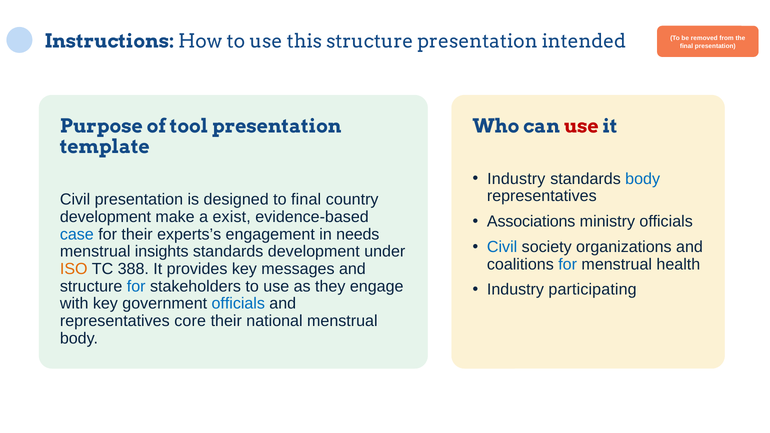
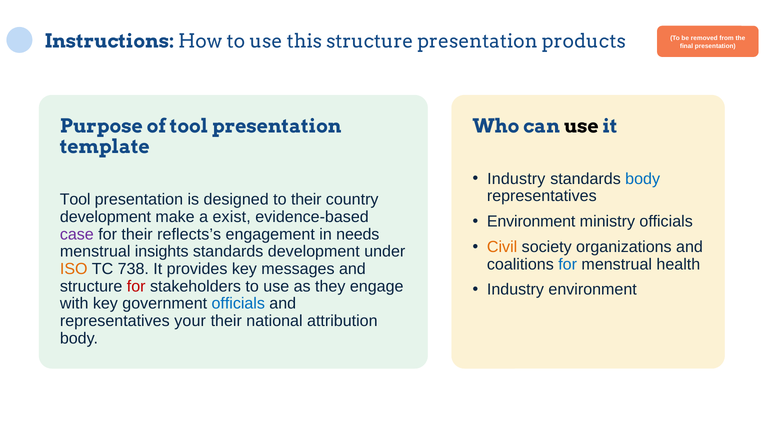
intended: intended -> products
use at (581, 126) colour: red -> black
Civil at (75, 200): Civil -> Tool
to final: final -> their
Associations at (531, 222): Associations -> Environment
case colour: blue -> purple
experts’s: experts’s -> reflects’s
Civil at (502, 247) colour: blue -> orange
388: 388 -> 738
for at (136, 286) colour: blue -> red
Industry participating: participating -> environment
core: core -> your
national menstrual: menstrual -> attribution
